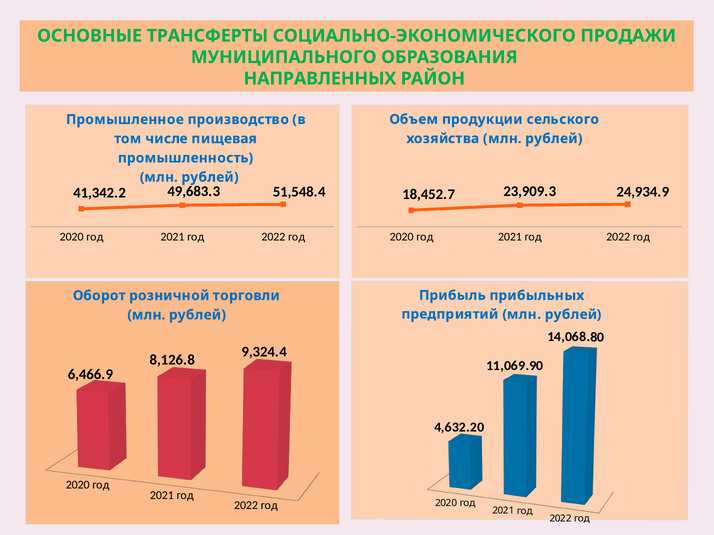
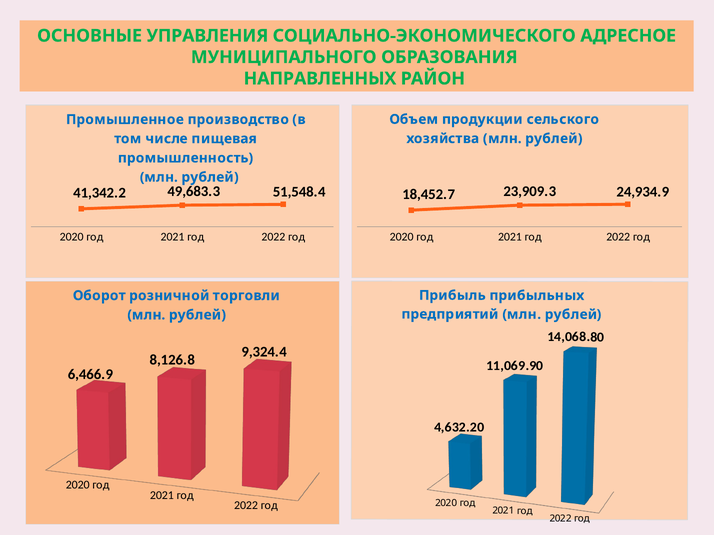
ТРАНСФЕРТЫ: ТРАНСФЕРТЫ -> УПРАВЛЕНИЯ
ПРОДАЖИ: ПРОДАЖИ -> АДРЕСНОЕ
